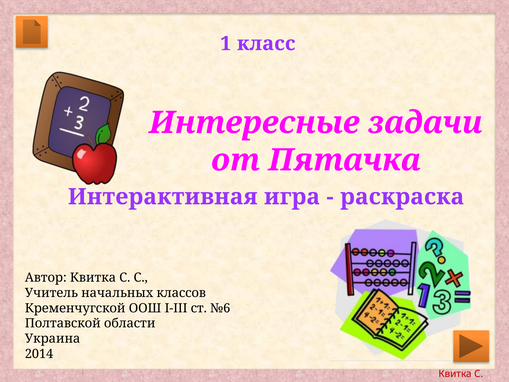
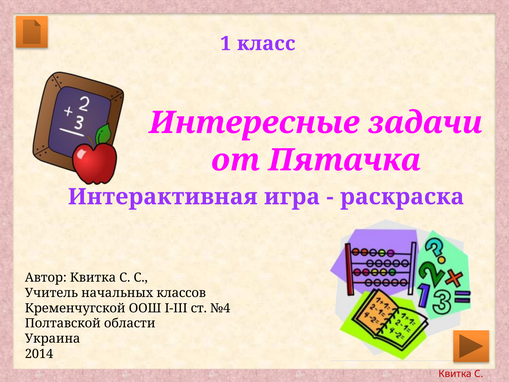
№6: №6 -> №4
